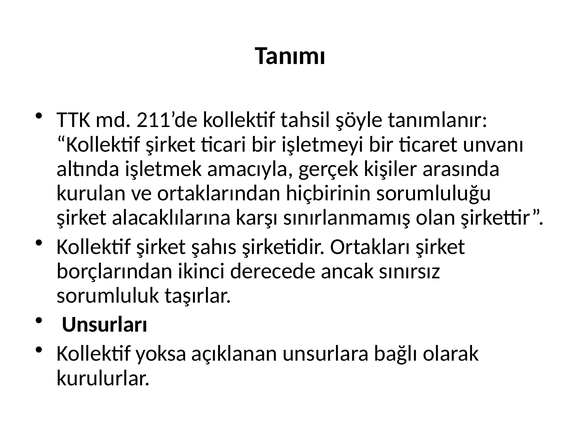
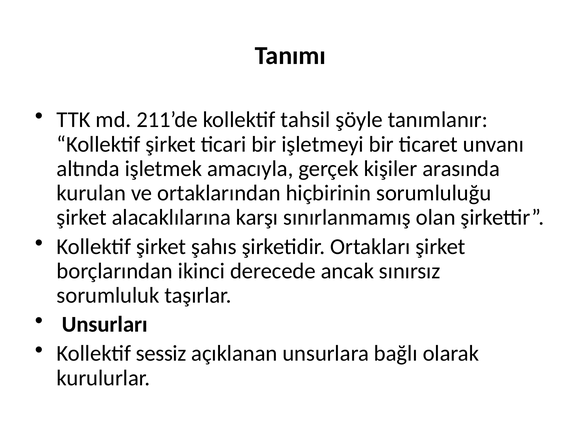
yoksa: yoksa -> sessiz
